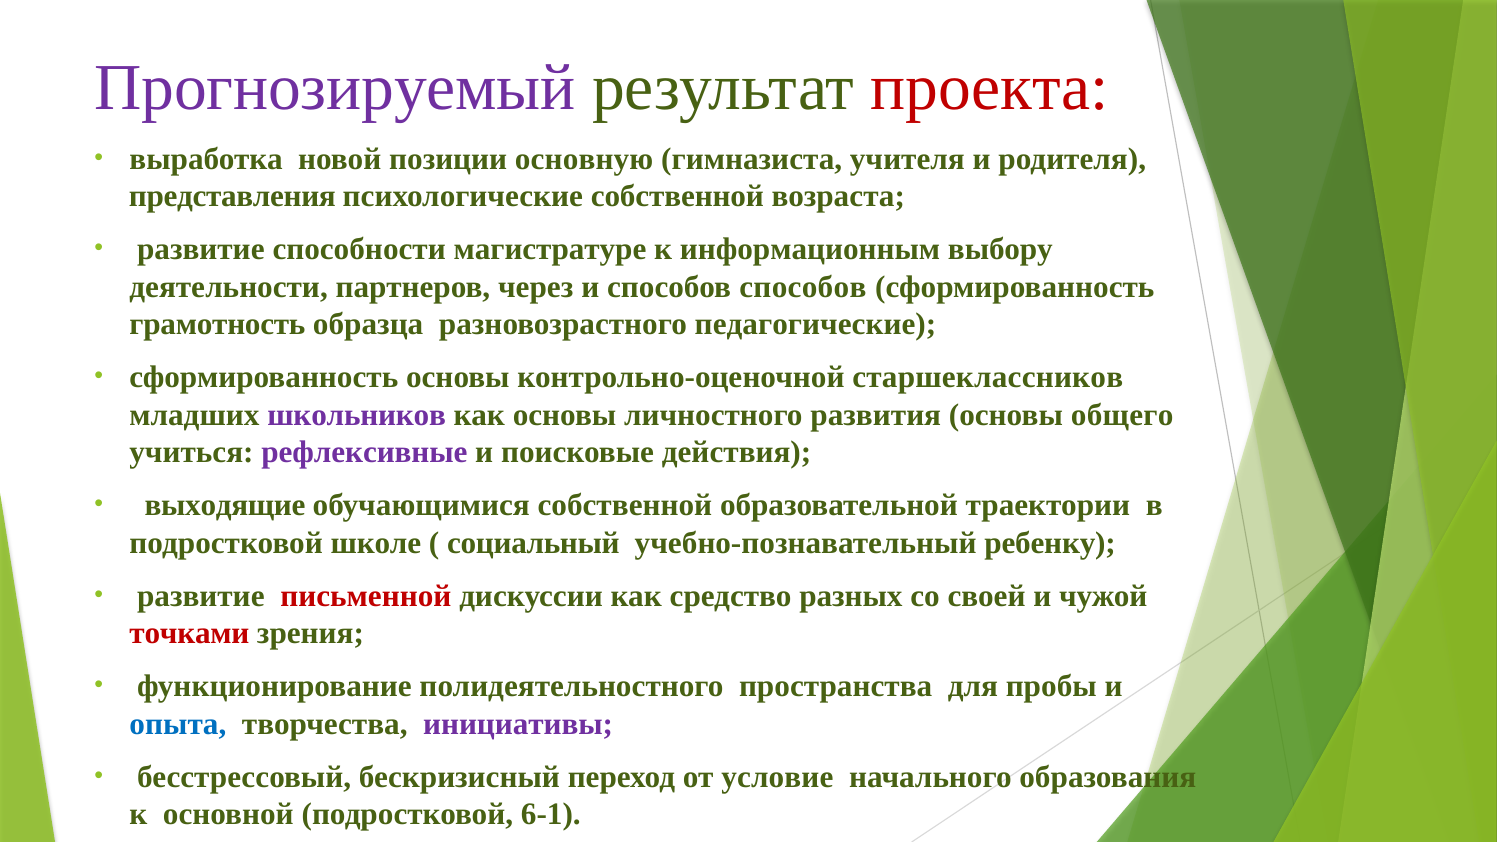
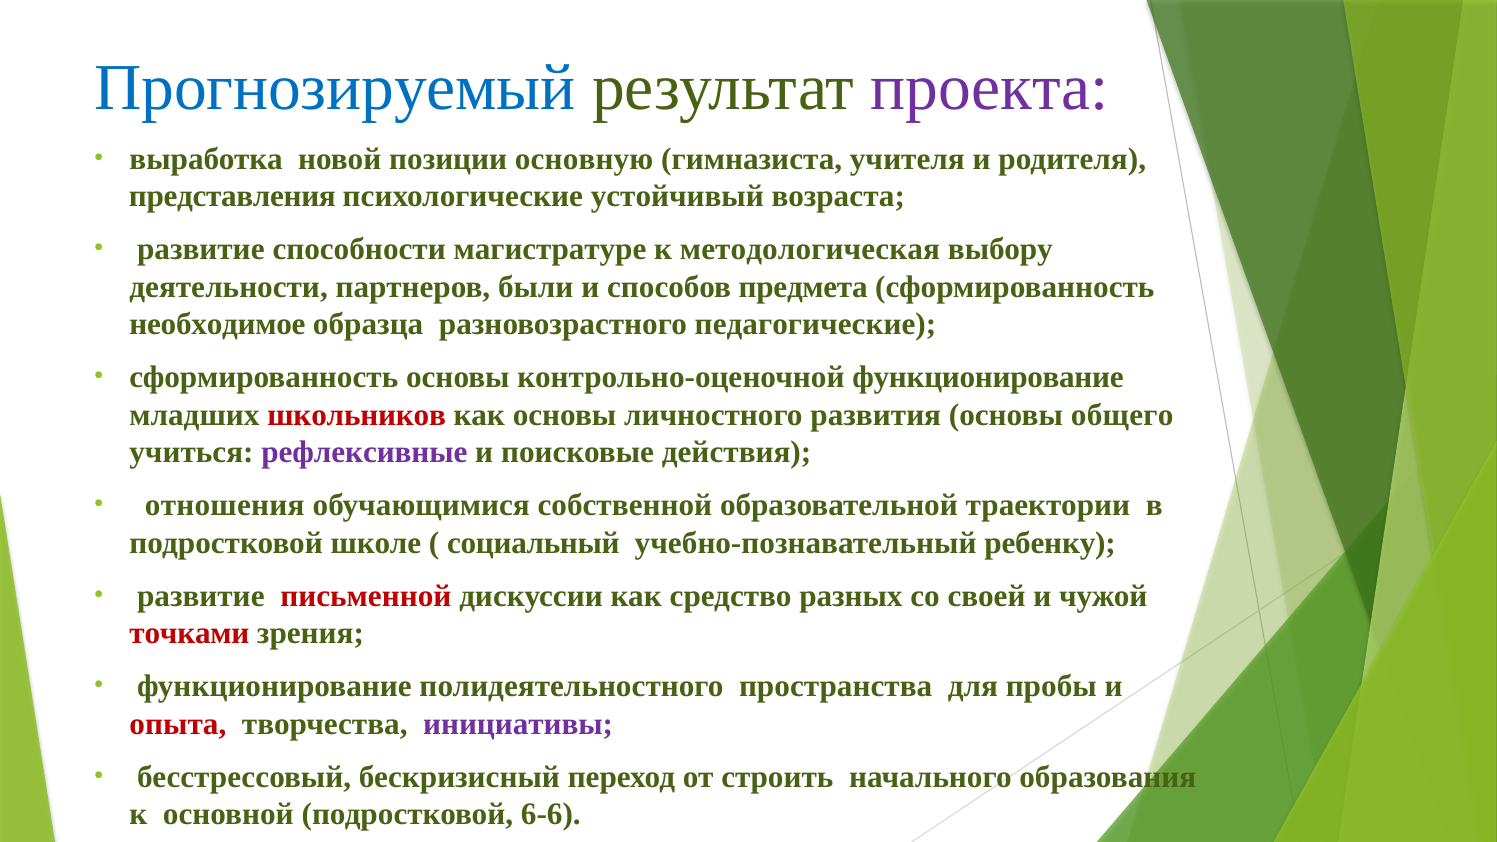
Прогнозируемый colour: purple -> blue
проекта colour: red -> purple
психологические собственной: собственной -> устойчивый
информационным: информационным -> методологическая
через: через -> были
способов способов: способов -> предмета
грамотность: грамотность -> необходимое
контрольно-оценочной старшеклассников: старшеклассников -> функционирование
школьников colour: purple -> red
выходящие: выходящие -> отношения
опыта colour: blue -> red
условие: условие -> строить
6-1: 6-1 -> 6-6
